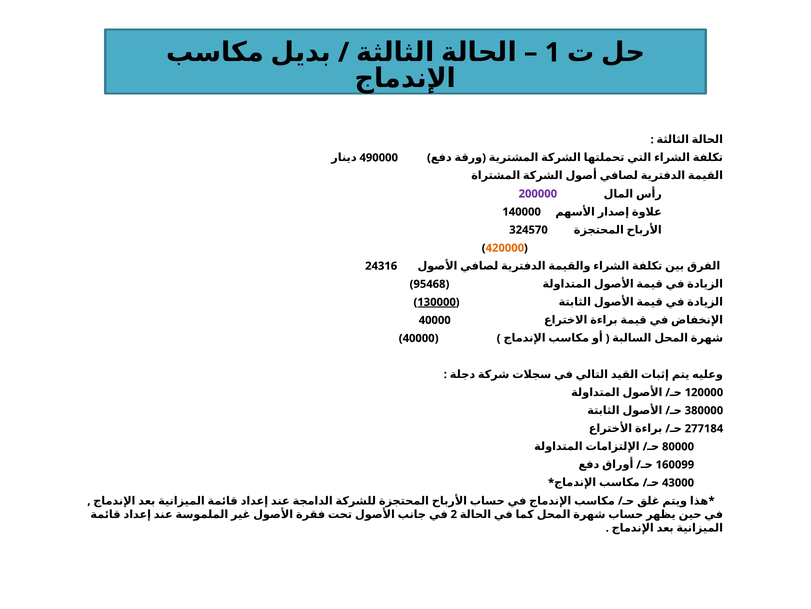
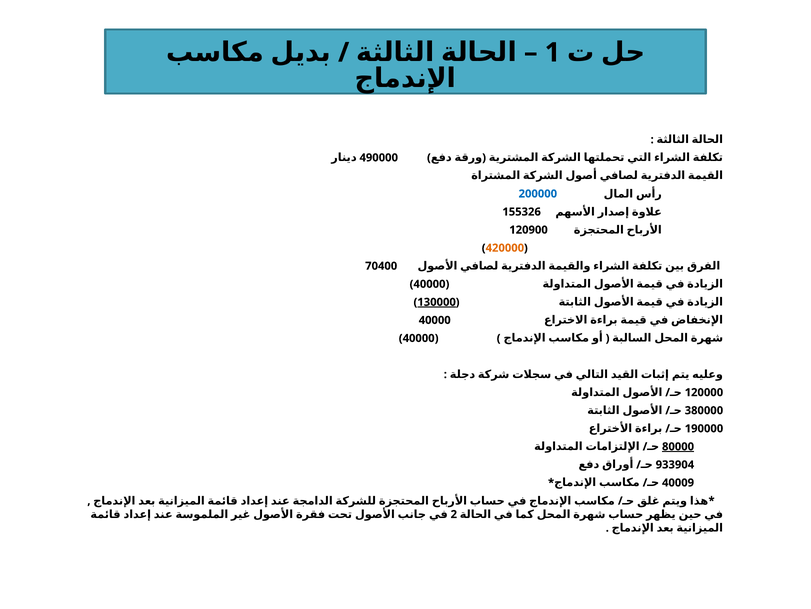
200000 colour: purple -> blue
140000: 140000 -> 155326
324570: 324570 -> 120900
24316: 24316 -> 70400
95468 at (429, 284): 95468 -> 40000
277184: 277184 -> 190000
80000 underline: none -> present
160099: 160099 -> 933904
43000: 43000 -> 40009
